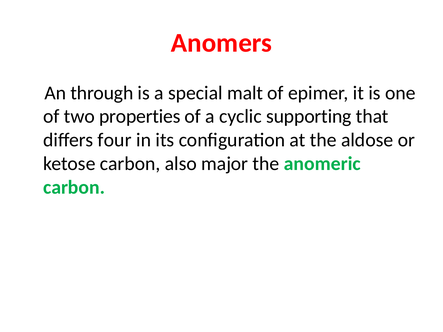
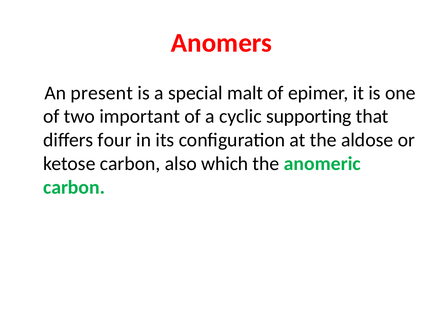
through: through -> present
properties: properties -> important
major: major -> which
